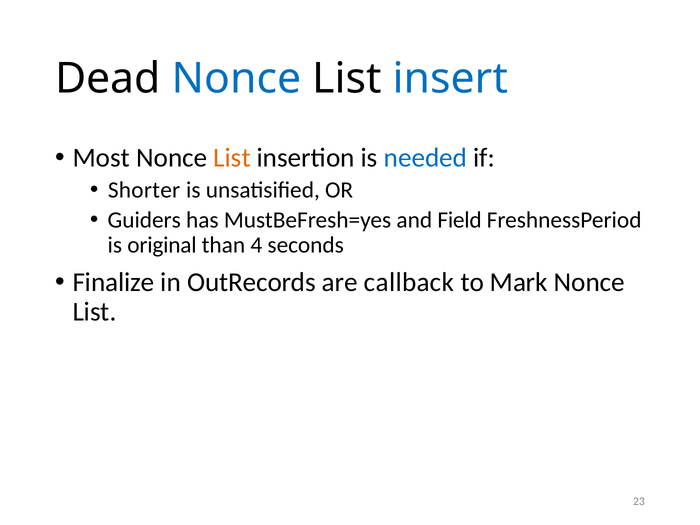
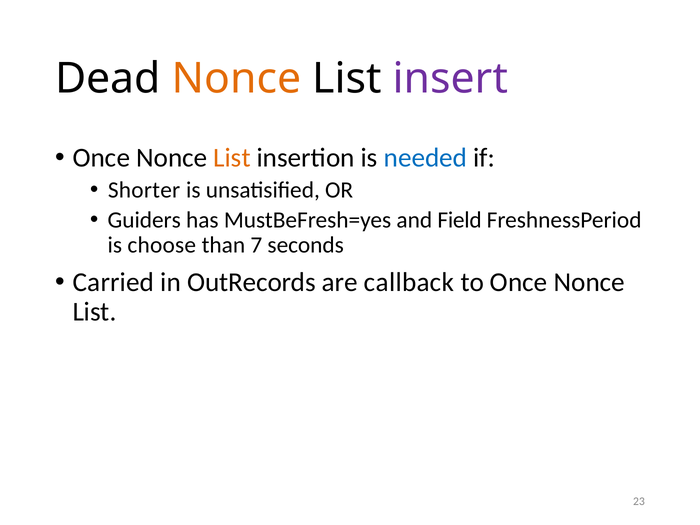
Nonce at (237, 78) colour: blue -> orange
insert colour: blue -> purple
Most at (101, 158): Most -> Once
original: original -> choose
4: 4 -> 7
Finalize: Finalize -> Carried
to Mark: Mark -> Once
